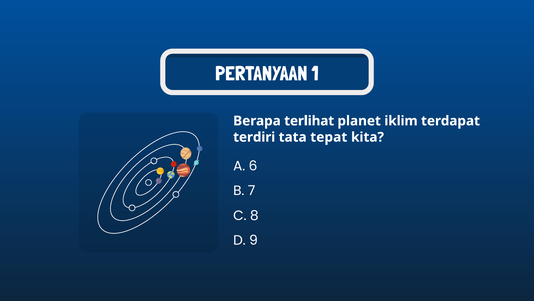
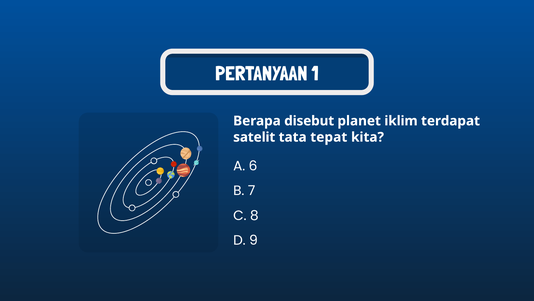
terlihat: terlihat -> disebut
terdiri: terdiri -> satelit
